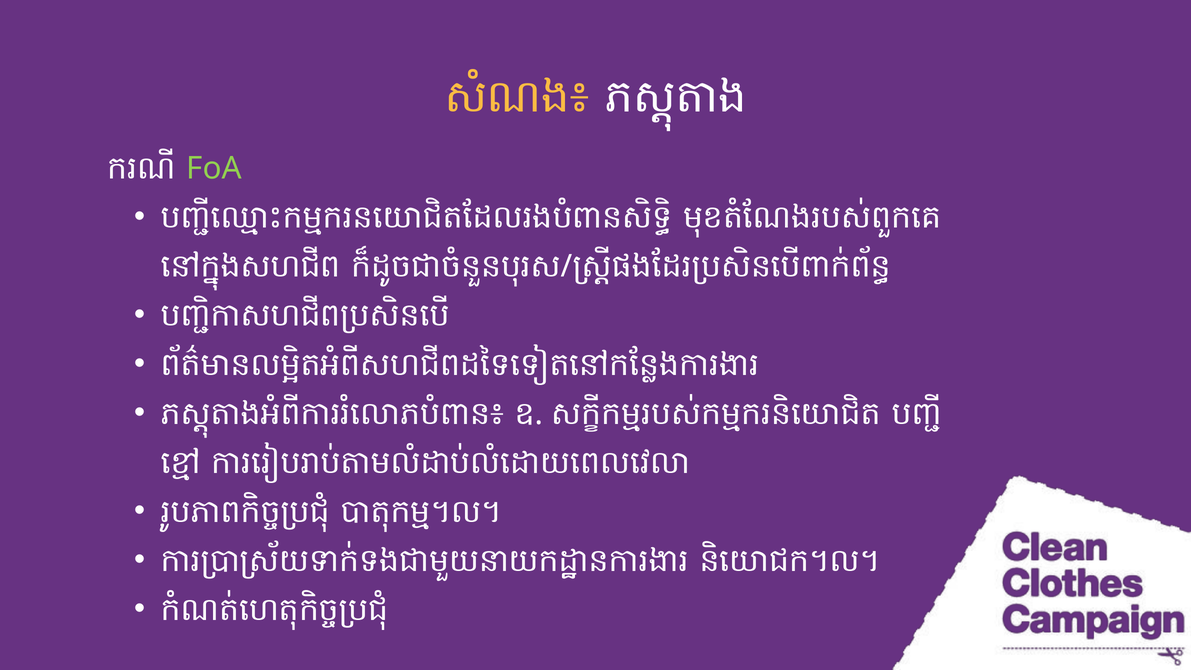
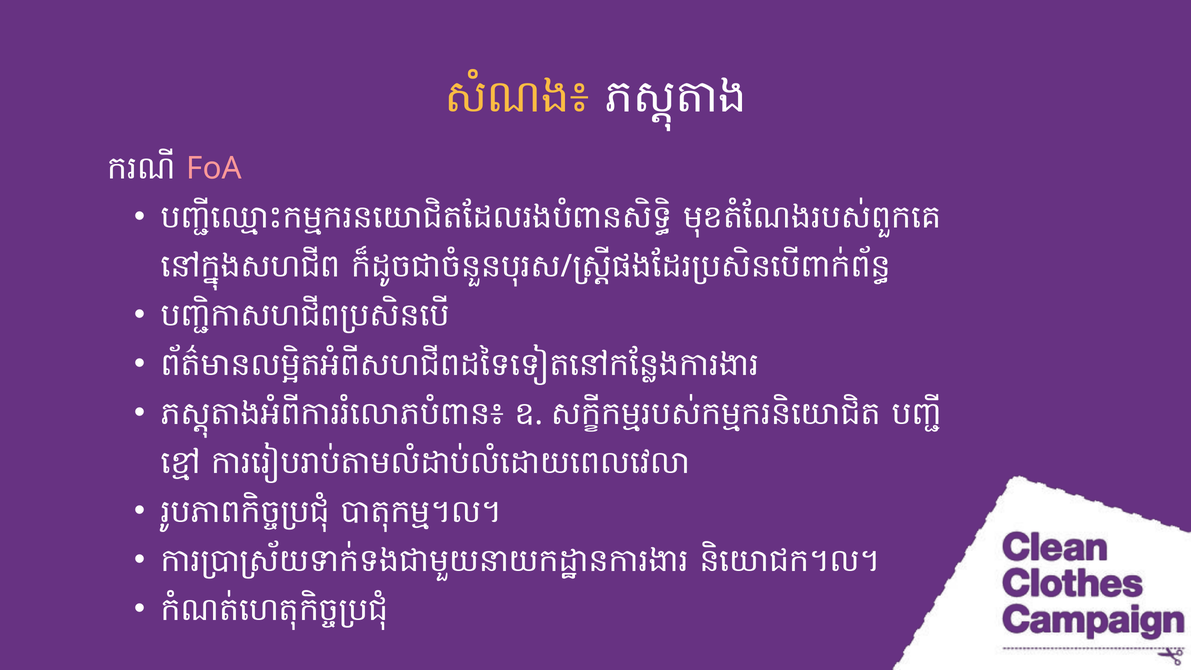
FoA colour: light green -> pink
